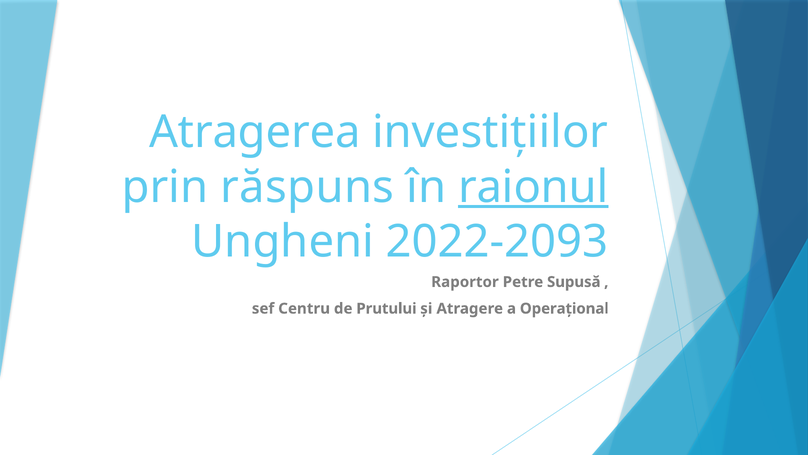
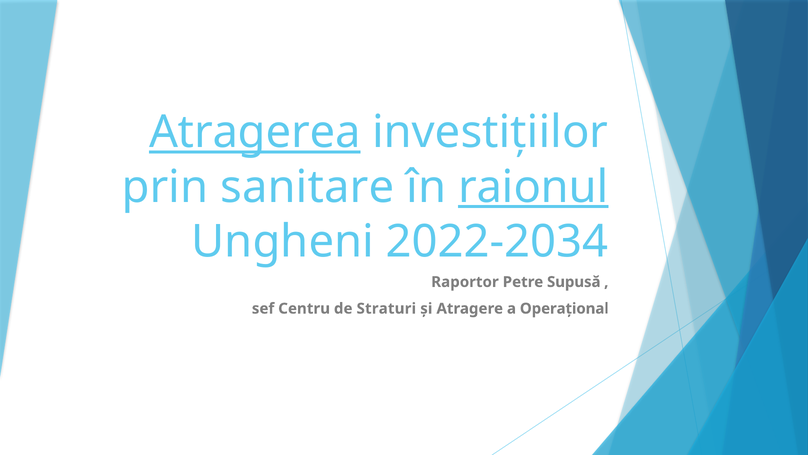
Atragerea underline: none -> present
răspuns: răspuns -> sanitare
2022-2093: 2022-2093 -> 2022-2034
Prutului: Prutului -> Straturi
